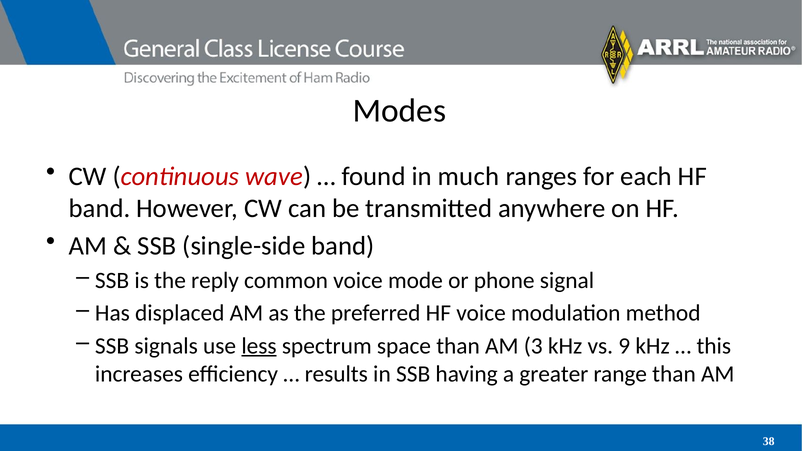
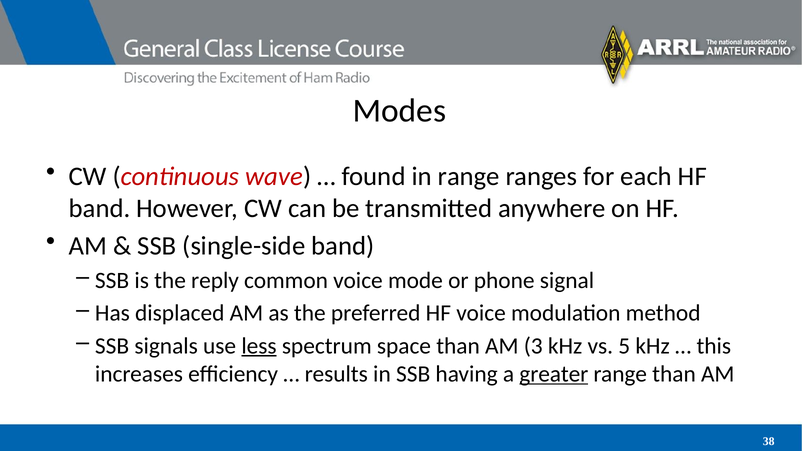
in much: much -> range
9: 9 -> 5
greater underline: none -> present
